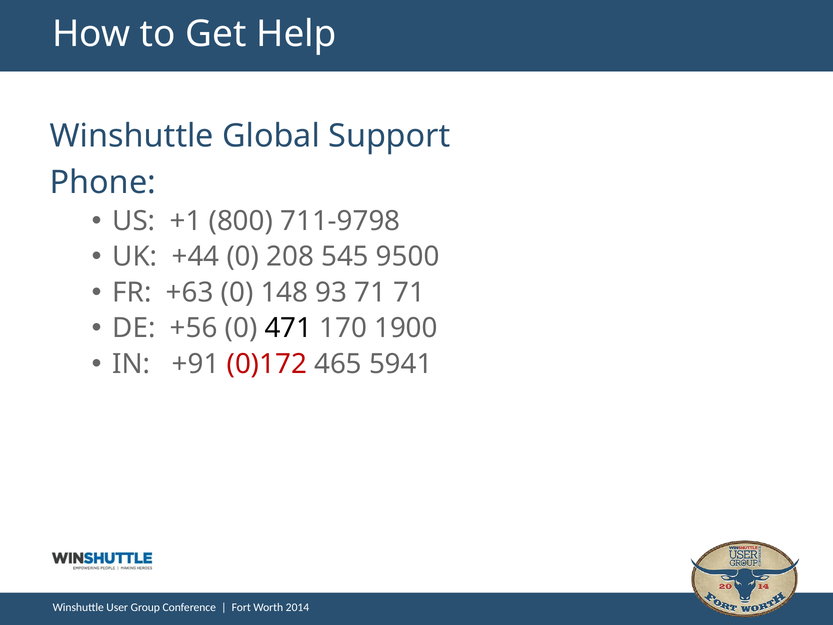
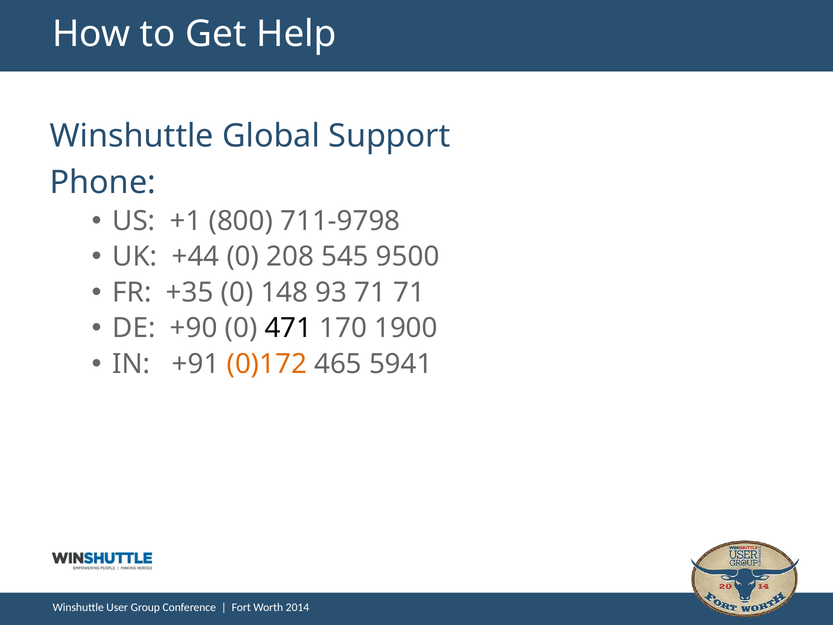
+63: +63 -> +35
+56: +56 -> +90
0)172 colour: red -> orange
